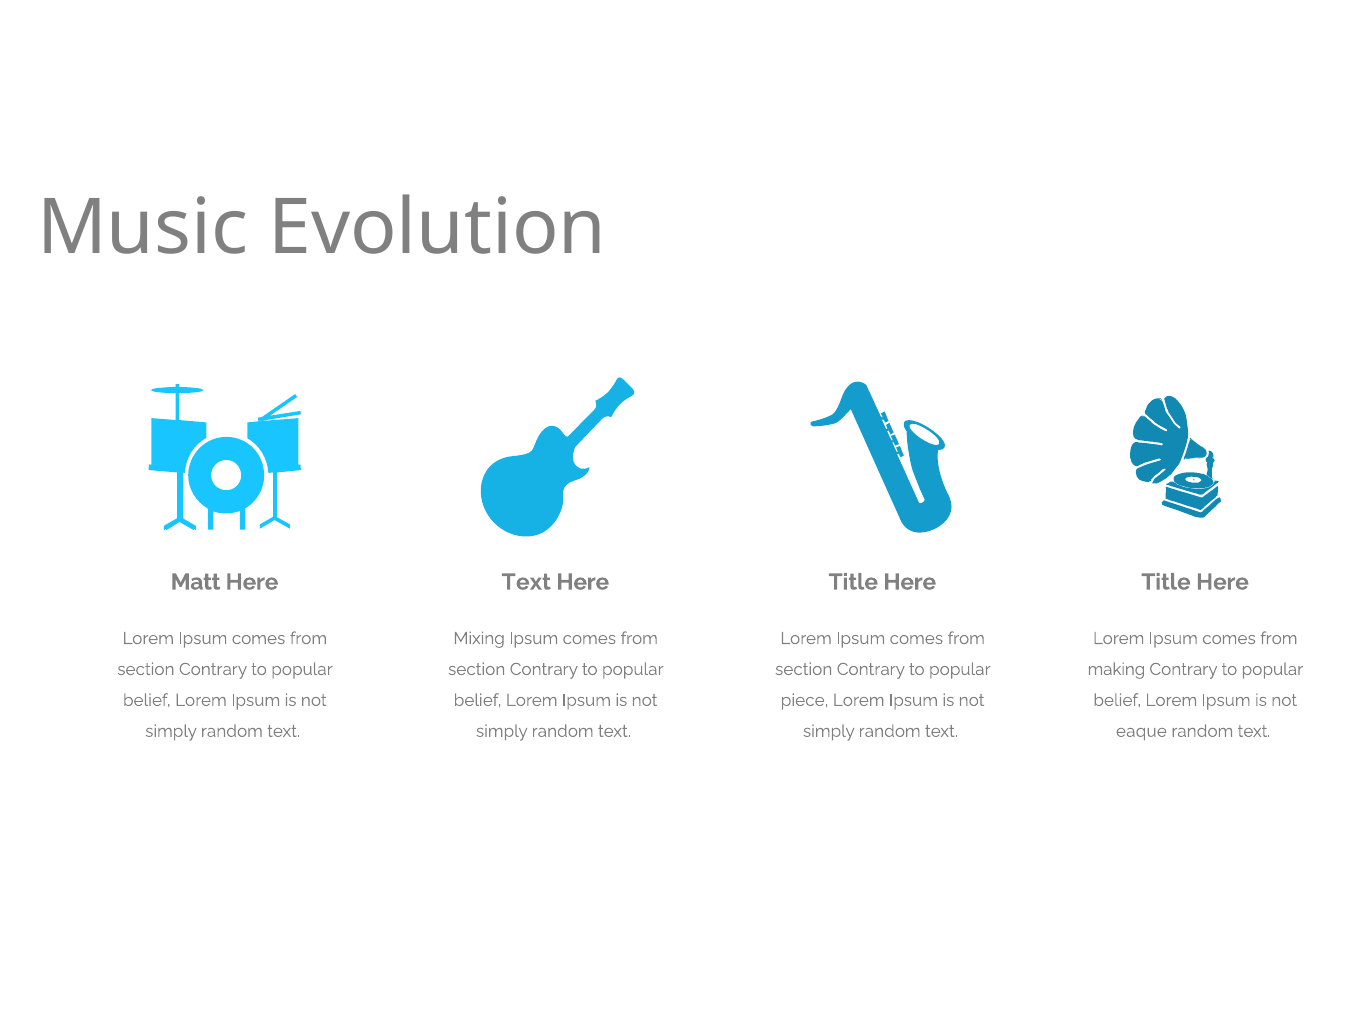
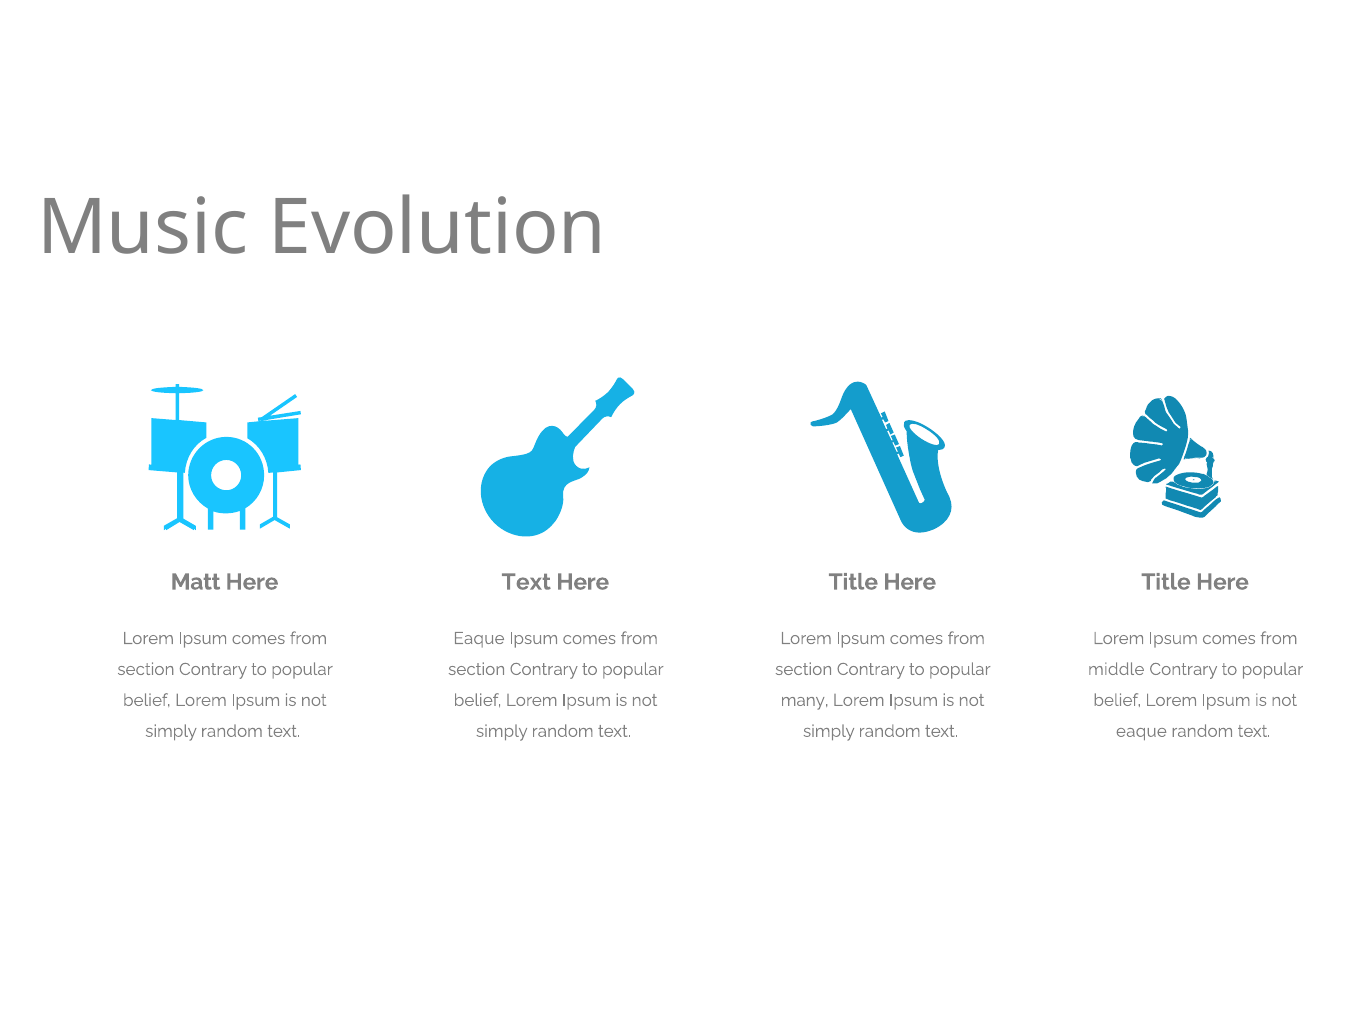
Mixing at (479, 638): Mixing -> Eaque
making: making -> middle
piece: piece -> many
